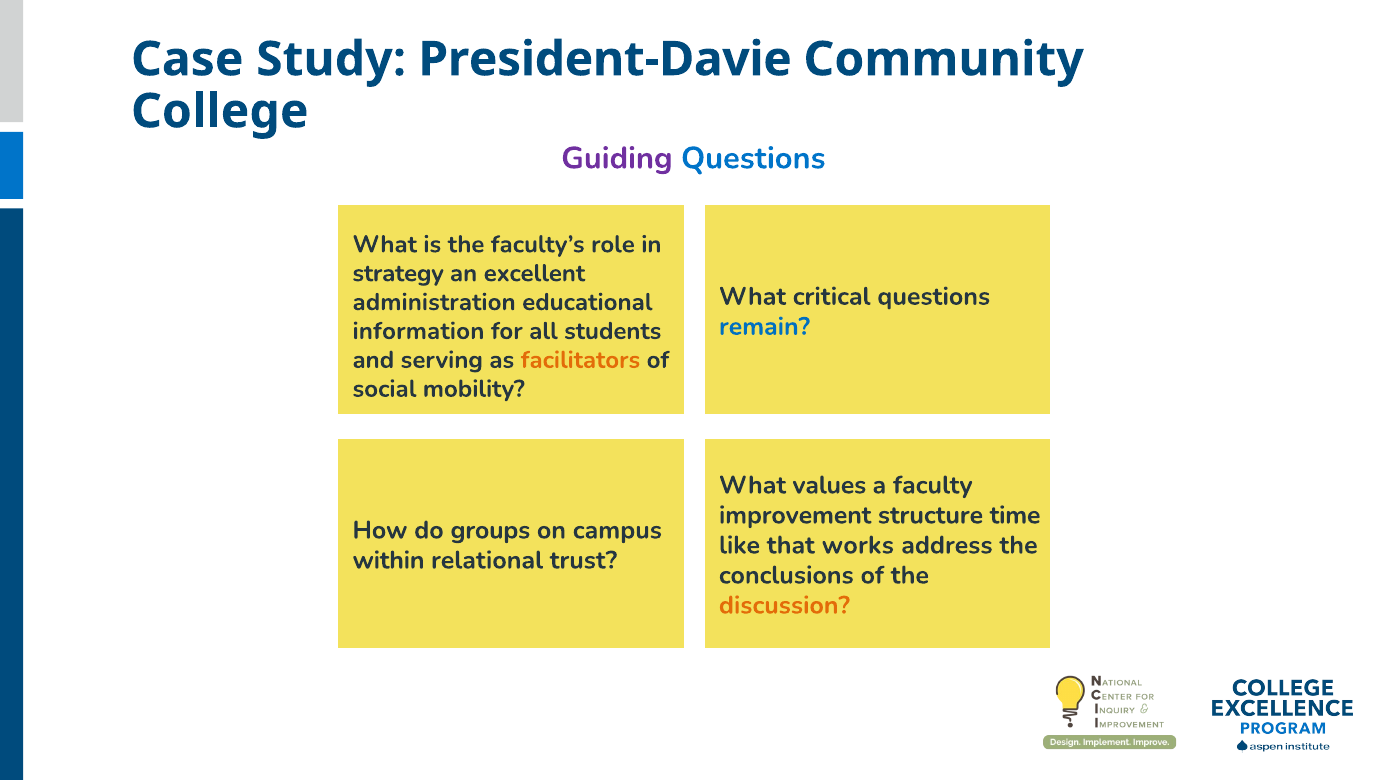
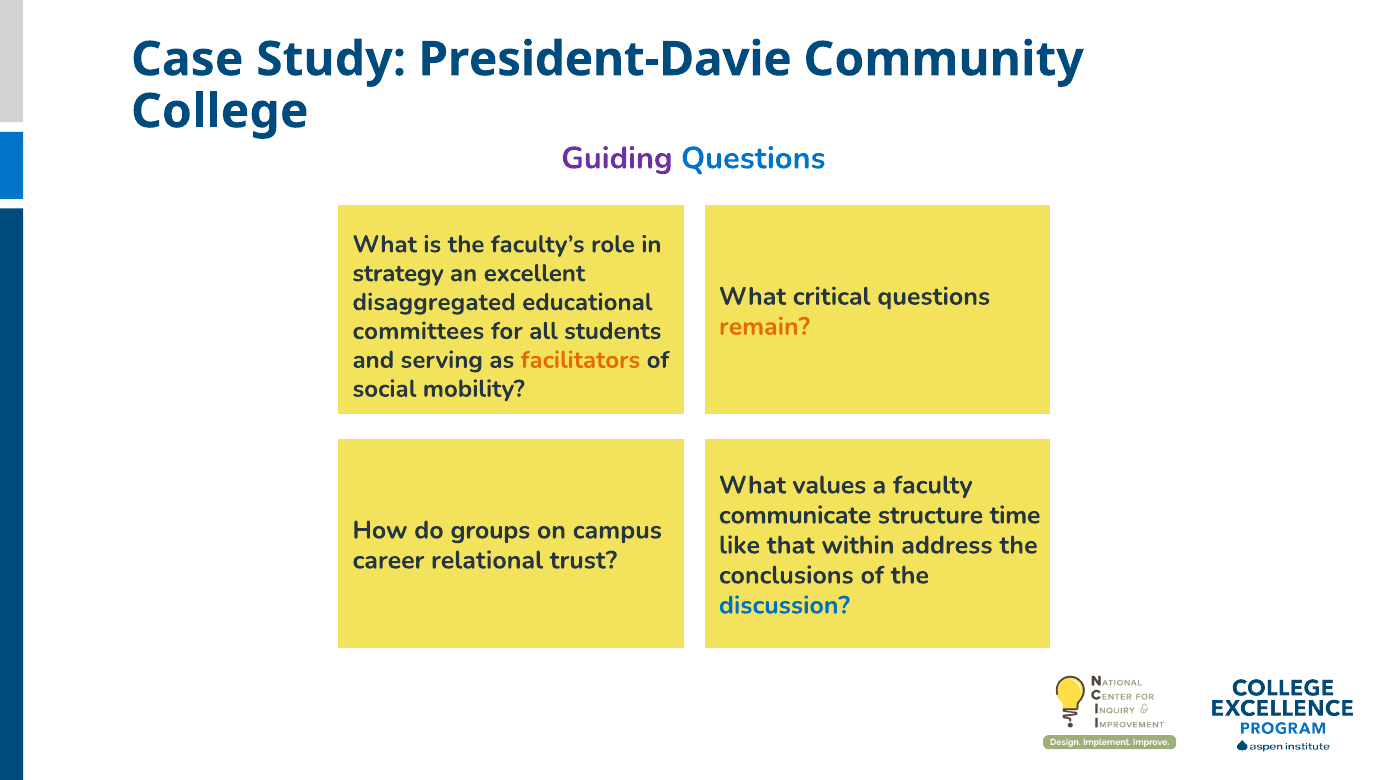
administration: administration -> disaggregated
remain colour: blue -> orange
information: information -> committees
improvement: improvement -> communicate
works: works -> within
within: within -> career
discussion colour: orange -> blue
